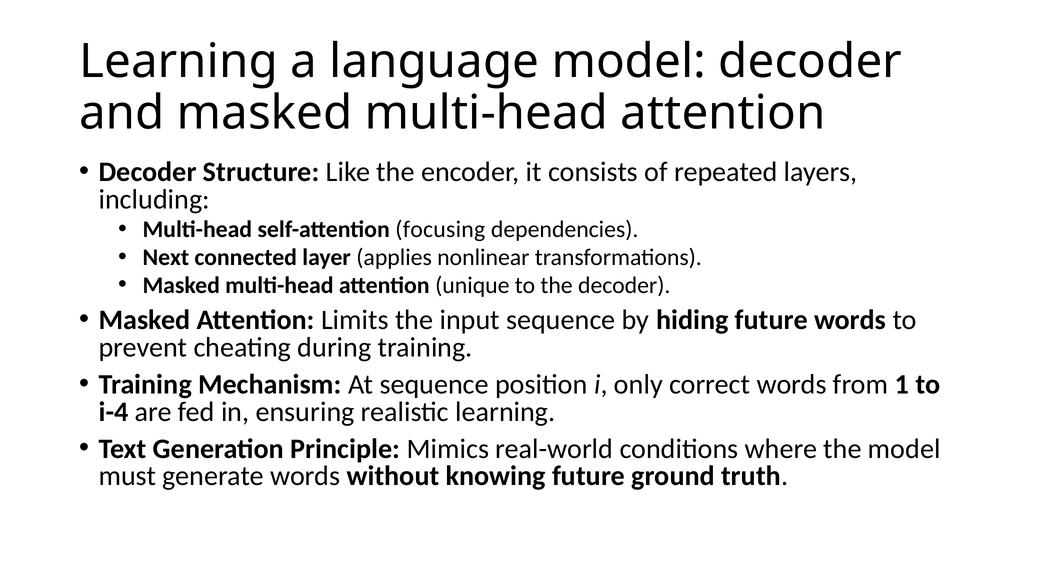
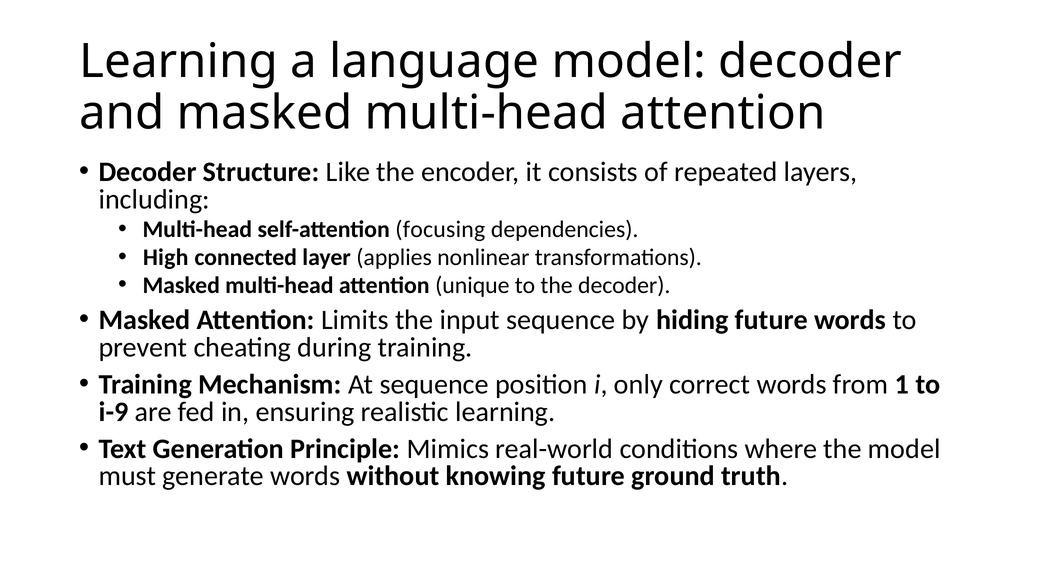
Next: Next -> High
i-4: i-4 -> i-9
